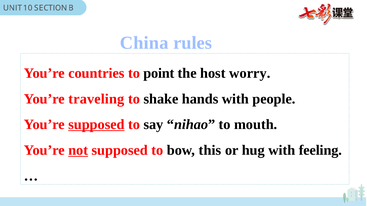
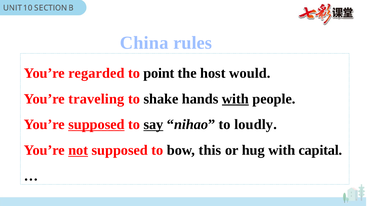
countries: countries -> regarded
worry: worry -> would
with at (235, 99) underline: none -> present
say underline: none -> present
mouth: mouth -> loudly
feeling: feeling -> capital
